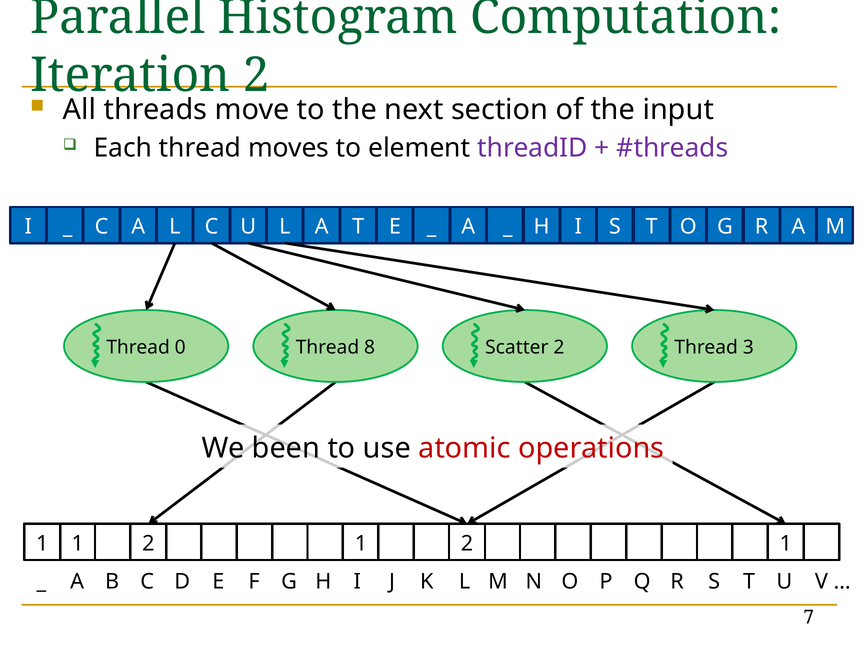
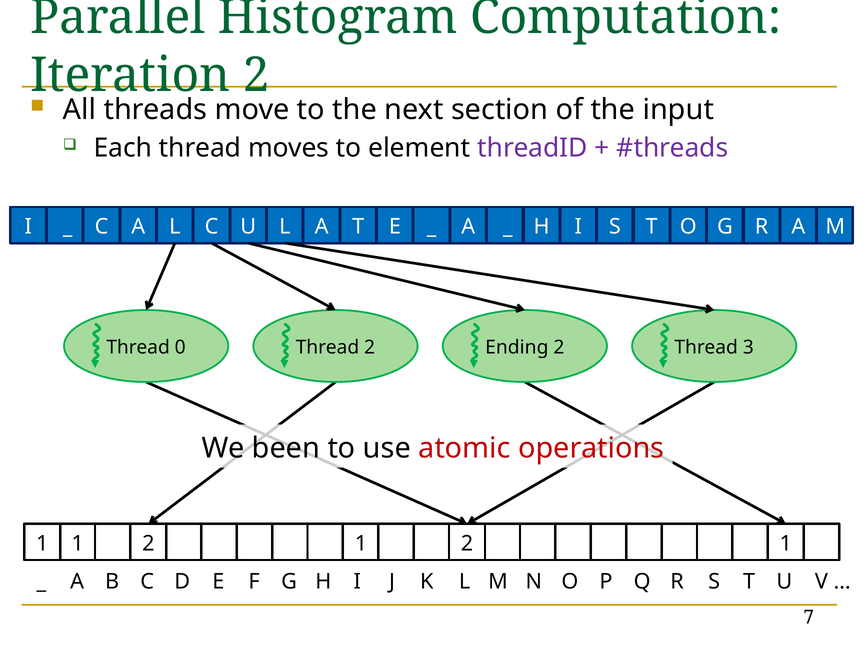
Thread 8: 8 -> 2
Scatter: Scatter -> Ending
